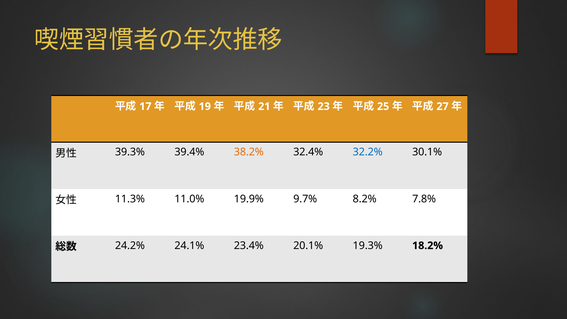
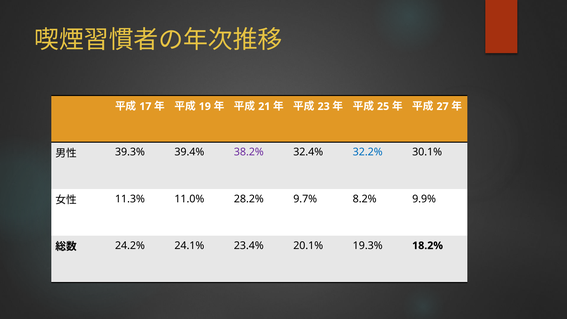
38.2% colour: orange -> purple
19.9%: 19.9% -> 28.2%
7.8%: 7.8% -> 9.9%
